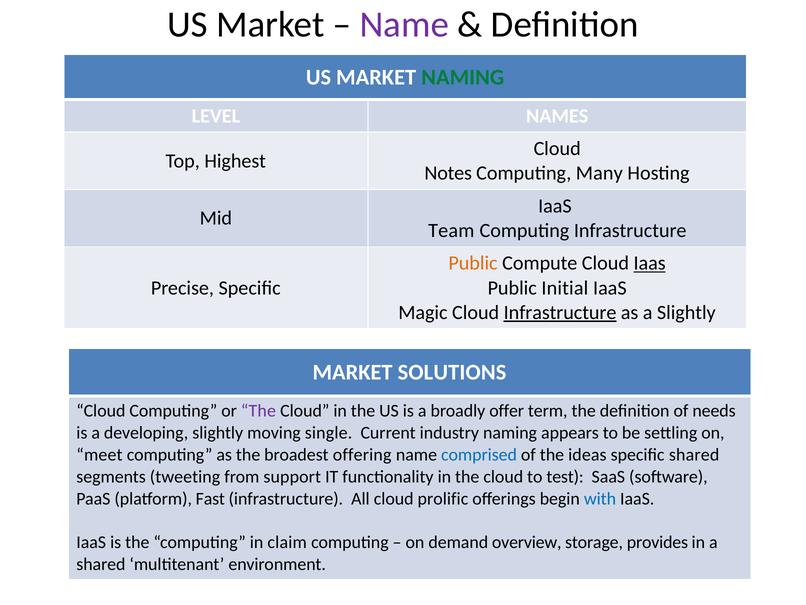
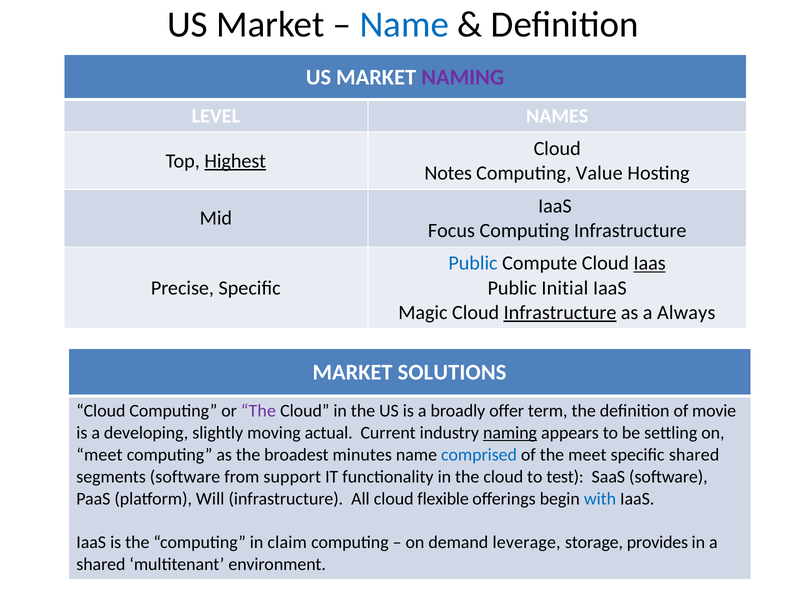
Name at (404, 24) colour: purple -> blue
NAMING at (463, 77) colour: green -> purple
Highest underline: none -> present
Many: Many -> Value
Team: Team -> Focus
Public at (473, 263) colour: orange -> blue
a Slightly: Slightly -> Always
needs: needs -> movie
single: single -> actual
naming at (510, 433) underline: none -> present
offering: offering -> minutes
the ideas: ideas -> meet
segments tweeting: tweeting -> software
Fast: Fast -> Will
prolific: prolific -> flexible
overview: overview -> leverage
